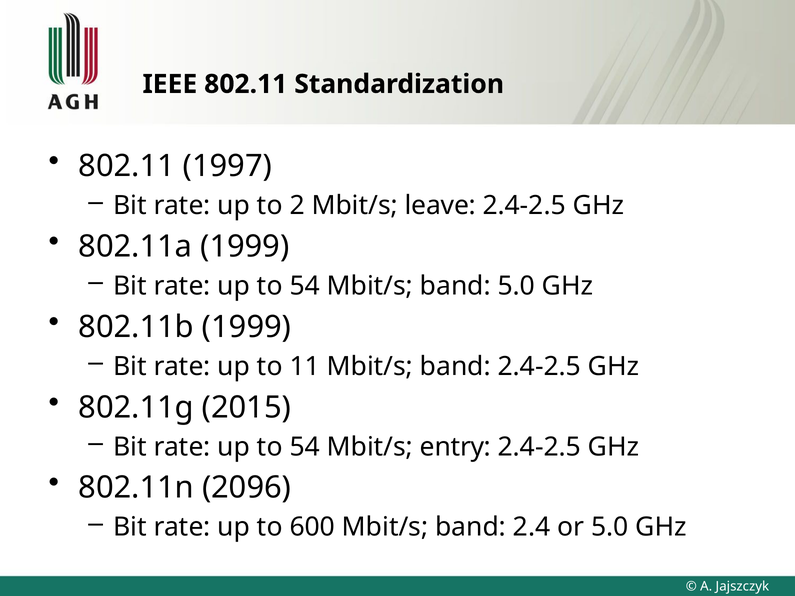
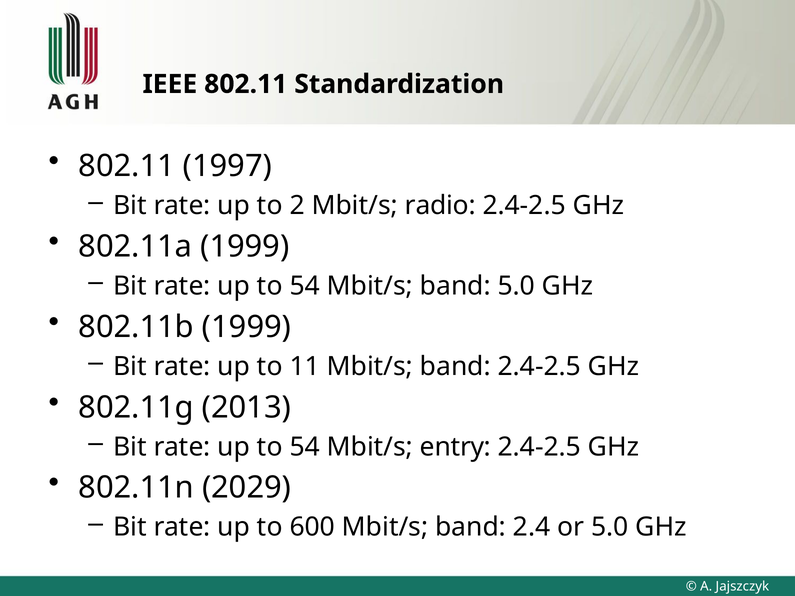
leave: leave -> radio
2015: 2015 -> 2013
2096: 2096 -> 2029
